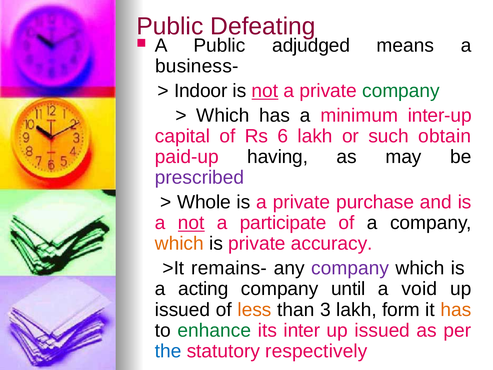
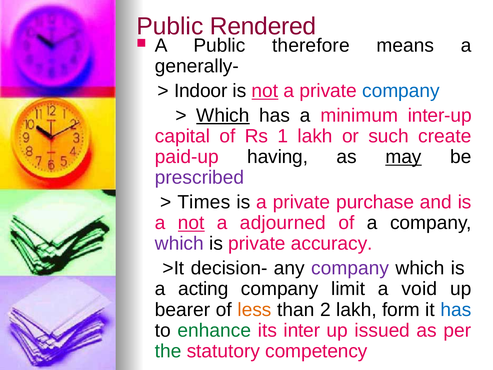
Defeating: Defeating -> Rendered
adjudged: adjudged -> therefore
business-: business- -> generally-
company at (401, 91) colour: green -> blue
Which at (223, 115) underline: none -> present
6: 6 -> 1
obtain: obtain -> create
may underline: none -> present
Whole: Whole -> Times
participate: participate -> adjourned
which at (179, 243) colour: orange -> purple
remains-: remains- -> decision-
until: until -> limit
issued at (183, 309): issued -> bearer
3: 3 -> 2
has at (456, 309) colour: orange -> blue
the colour: blue -> green
respectively: respectively -> competency
